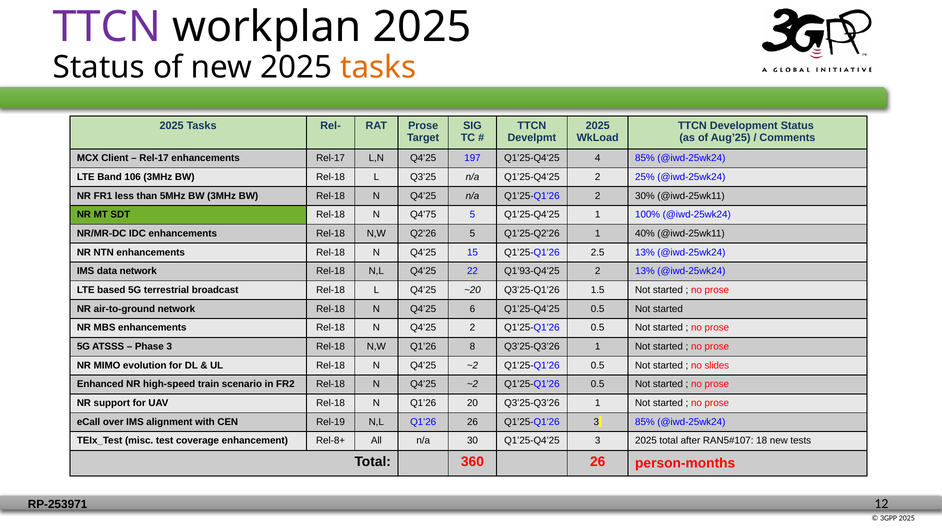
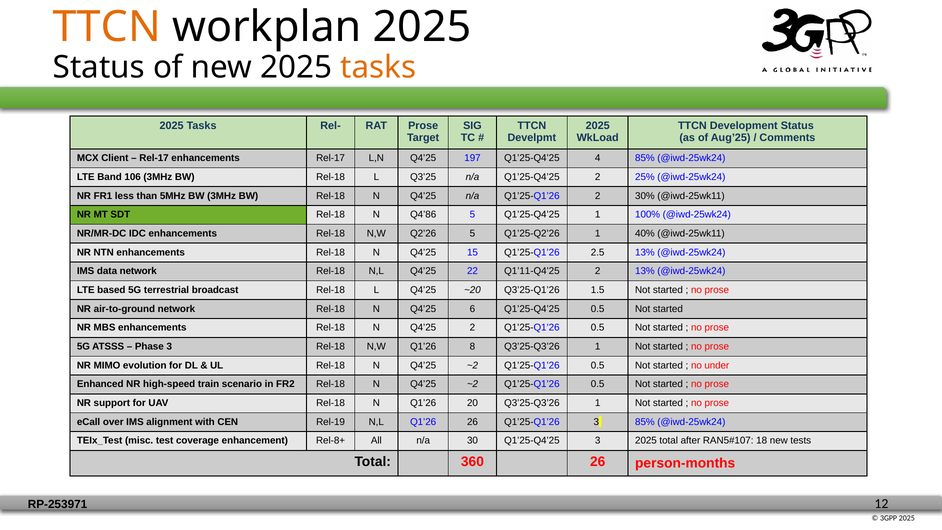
TTCN at (107, 27) colour: purple -> orange
Q4’75: Q4’75 -> Q4’86
Q1’93-Q4’25: Q1’93-Q4’25 -> Q1’11-Q4’25
slides: slides -> under
